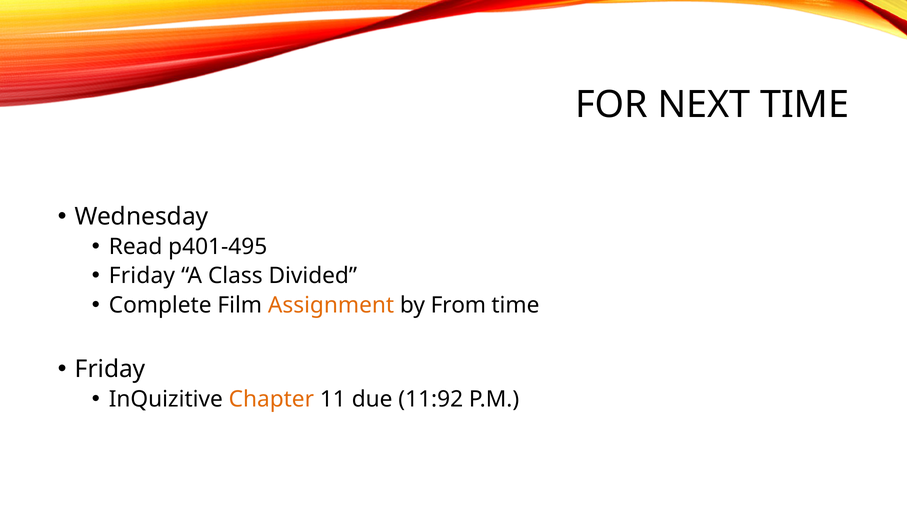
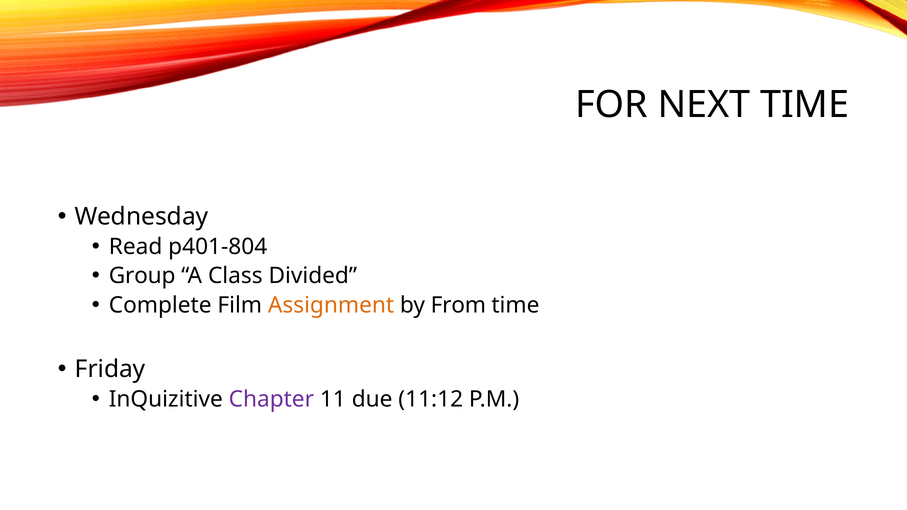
p401-495: p401-495 -> p401-804
Friday at (142, 276): Friday -> Group
Chapter colour: orange -> purple
11:92: 11:92 -> 11:12
